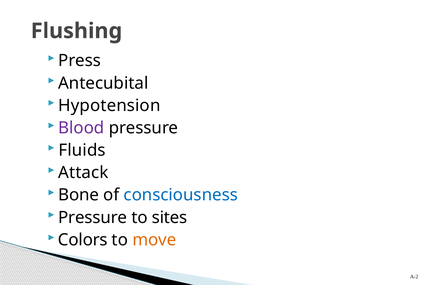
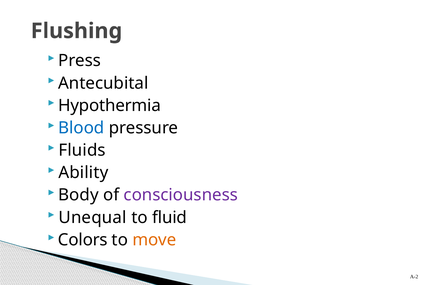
Hypotension: Hypotension -> Hypothermia
Blood colour: purple -> blue
Attack: Attack -> Ability
Bone: Bone -> Body
consciousness colour: blue -> purple
Pressure at (93, 218): Pressure -> Unequal
sites: sites -> fluid
